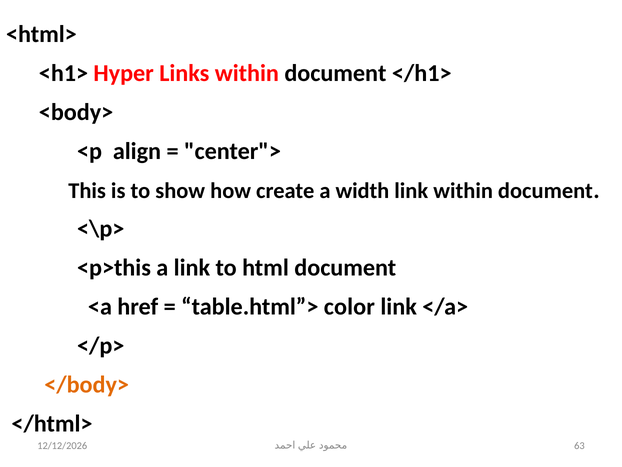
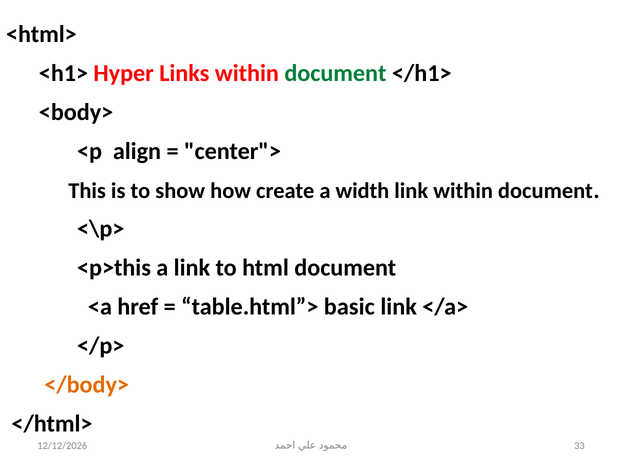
document at (335, 73) colour: black -> green
color: color -> basic
63: 63 -> 33
